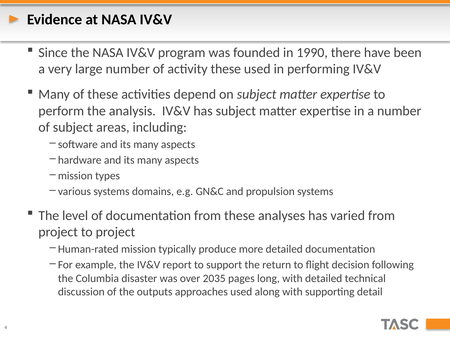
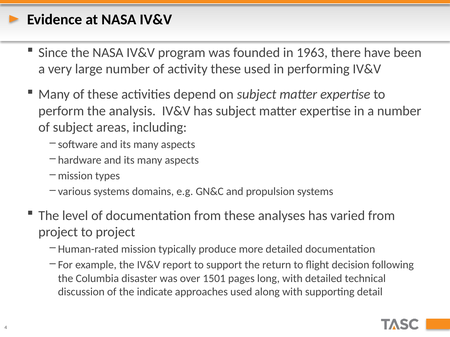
1990: 1990 -> 1963
2035: 2035 -> 1501
outputs: outputs -> indicate
